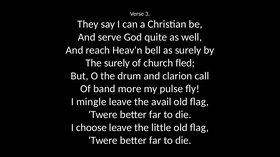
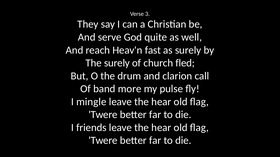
bell: bell -> fast
avail at (161, 102): avail -> hear
choose: choose -> friends
little at (161, 128): little -> hear
